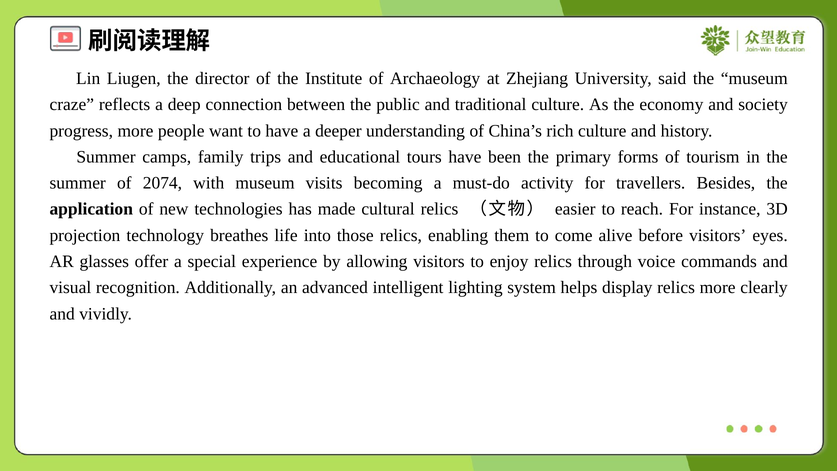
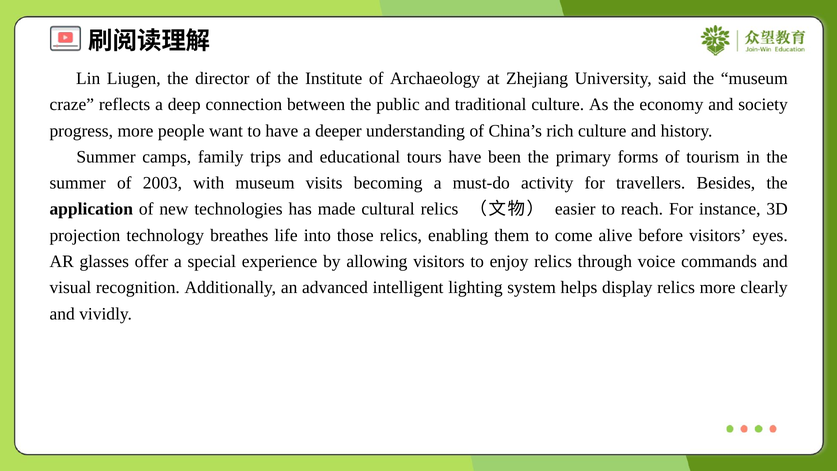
2074: 2074 -> 2003
